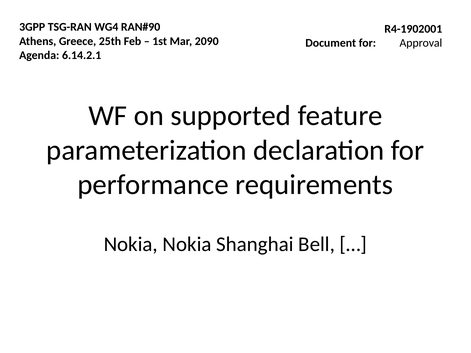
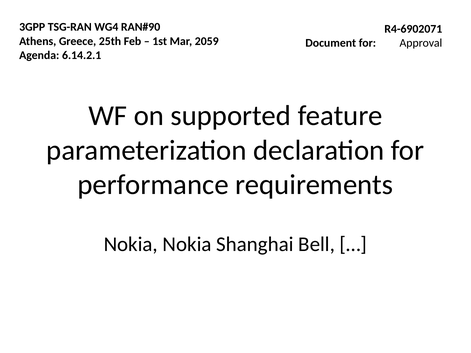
R4-1902001: R4-1902001 -> R4-6902071
2090: 2090 -> 2059
